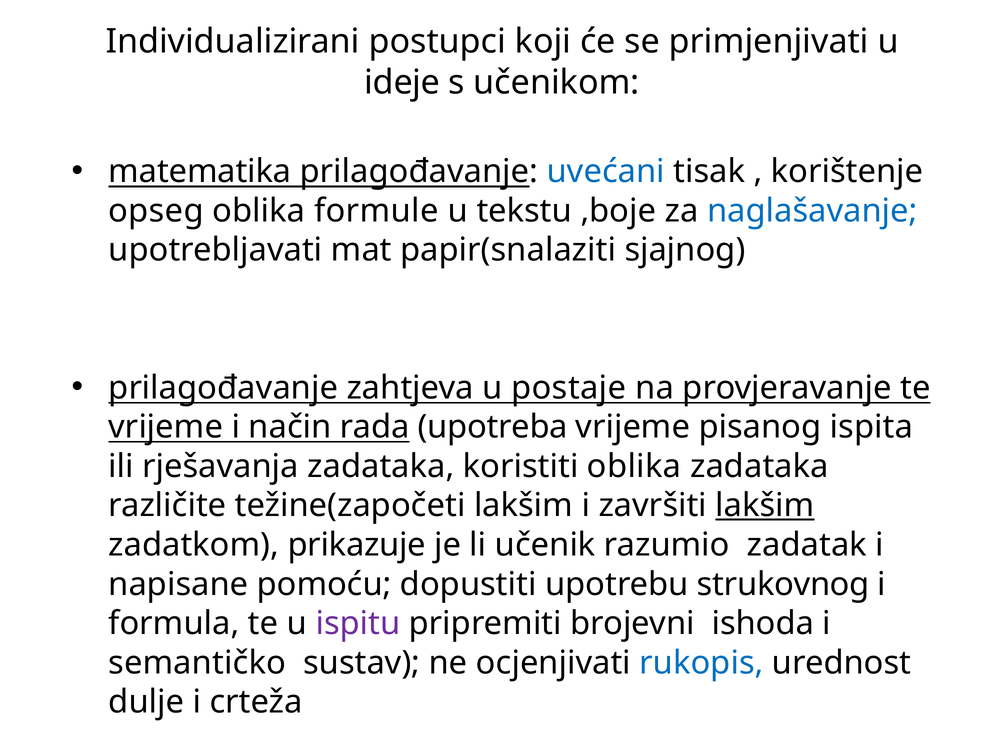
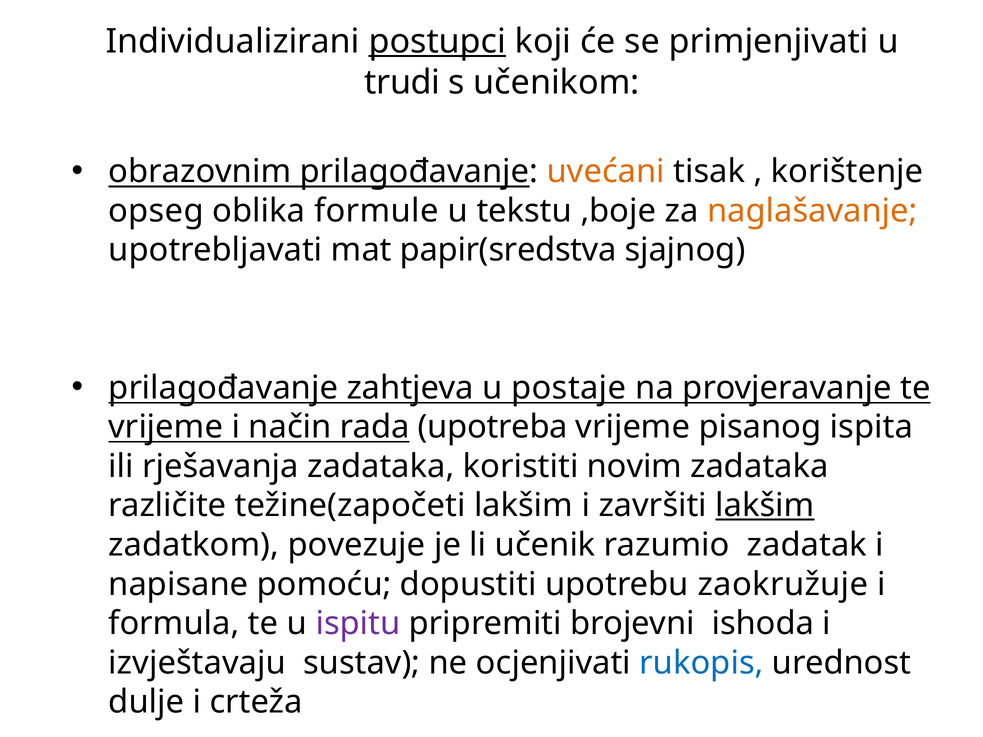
postupci underline: none -> present
ideje: ideje -> trudi
matematika: matematika -> obrazovnim
uvećani colour: blue -> orange
naglašavanje colour: blue -> orange
papir(snalaziti: papir(snalaziti -> papir(sredstva
koristiti oblika: oblika -> novim
prikazuje: prikazuje -> povezuje
strukovnog: strukovnog -> zaokružuje
semantičko: semantičko -> izvještavaju
